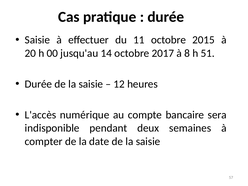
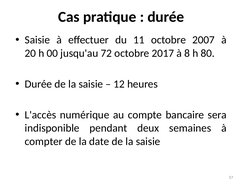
2015: 2015 -> 2007
14: 14 -> 72
51: 51 -> 80
